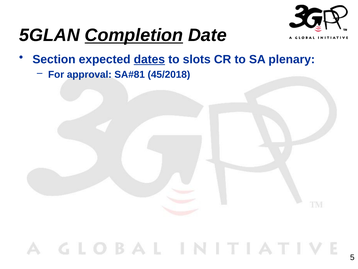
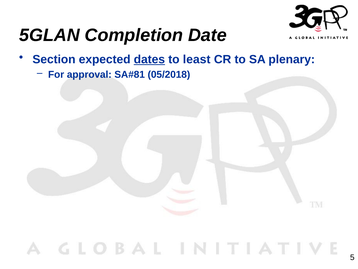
Completion underline: present -> none
slots: slots -> least
45/2018: 45/2018 -> 05/2018
